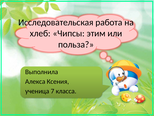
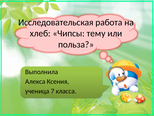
этим: этим -> тему
